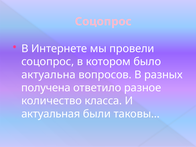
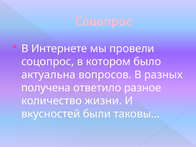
класса: класса -> жизни
актуальная: актуальная -> вкусностей
